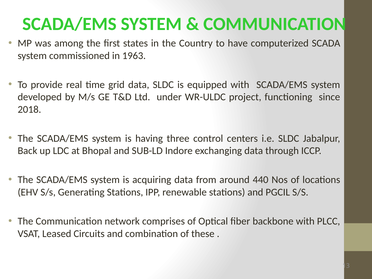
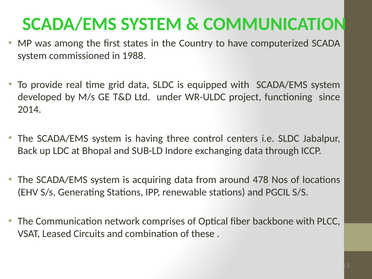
1963: 1963 -> 1988
2018: 2018 -> 2014
440: 440 -> 478
